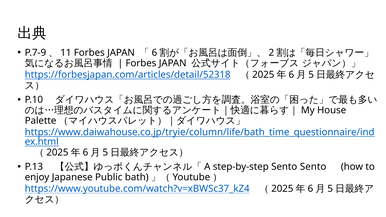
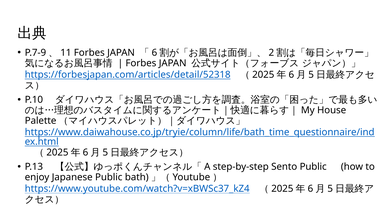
Sento Sento: Sento -> Public
